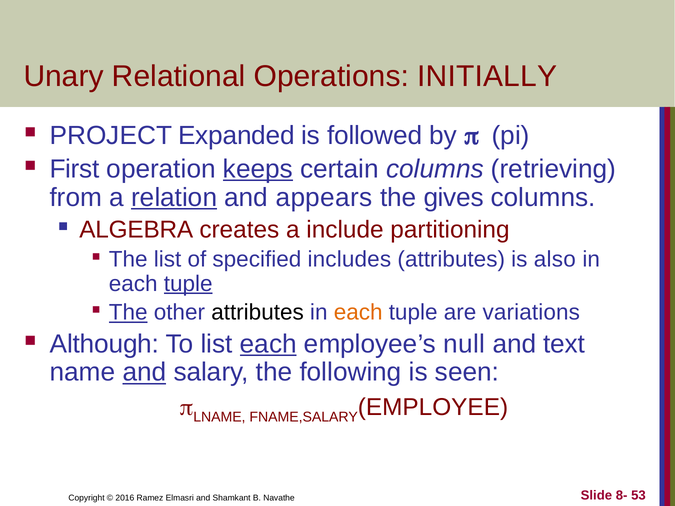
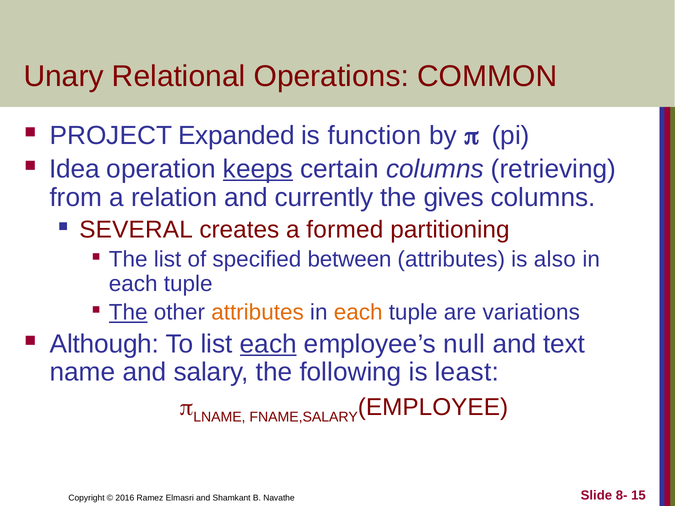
INITIALLY: INITIALLY -> COMMON
followed: followed -> function
First: First -> Idea
relation underline: present -> none
appears: appears -> currently
ALGEBRA: ALGEBRA -> SEVERAL
include: include -> formed
includes: includes -> between
tuple at (188, 284) underline: present -> none
attributes at (258, 313) colour: black -> orange
and at (144, 372) underline: present -> none
seen: seen -> least
53: 53 -> 15
